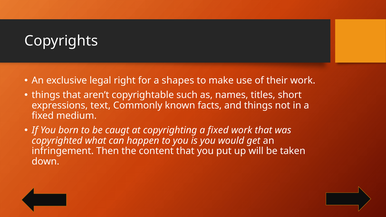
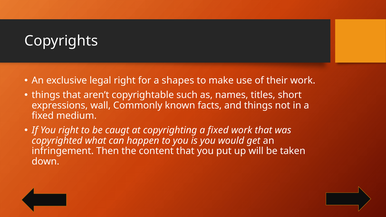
text: text -> wall
You born: born -> right
